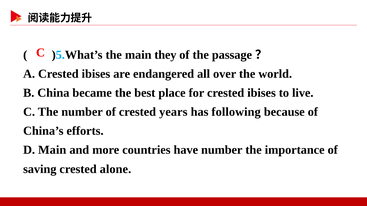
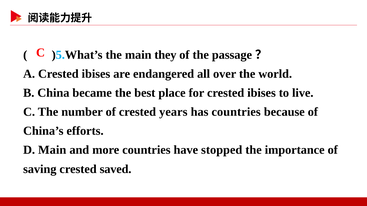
has following: following -> countries
have number: number -> stopped
alone: alone -> saved
